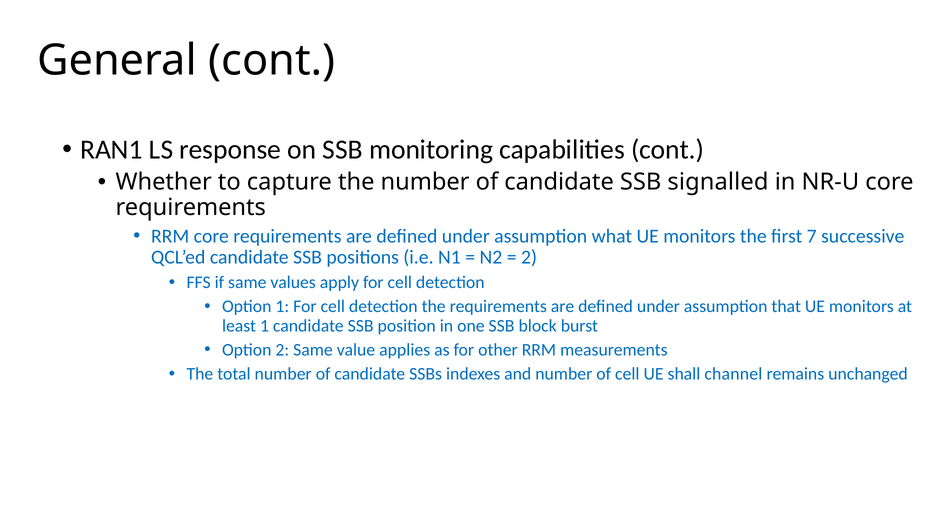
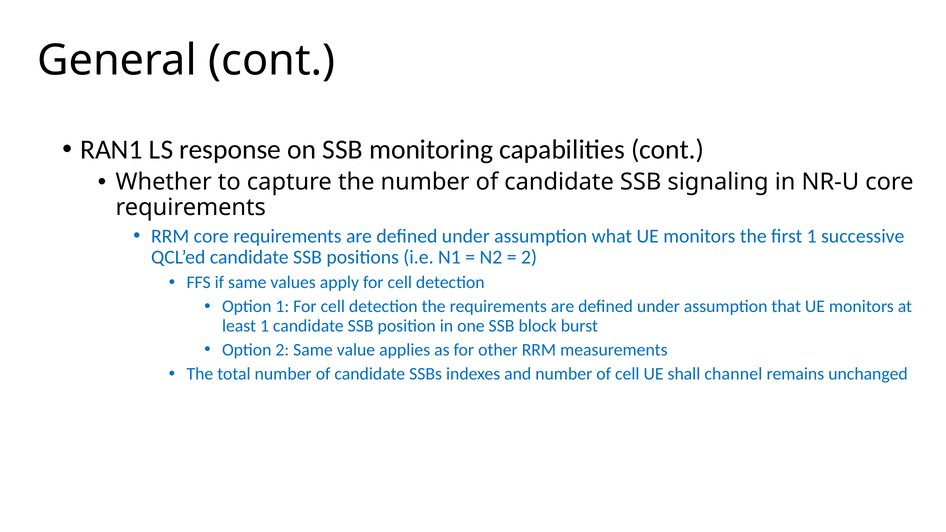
signalled: signalled -> signaling
first 7: 7 -> 1
